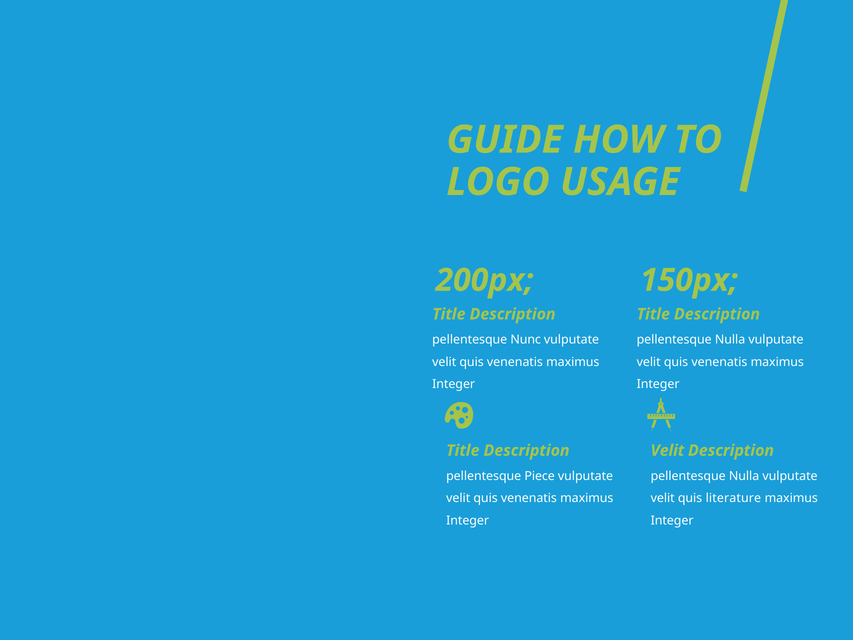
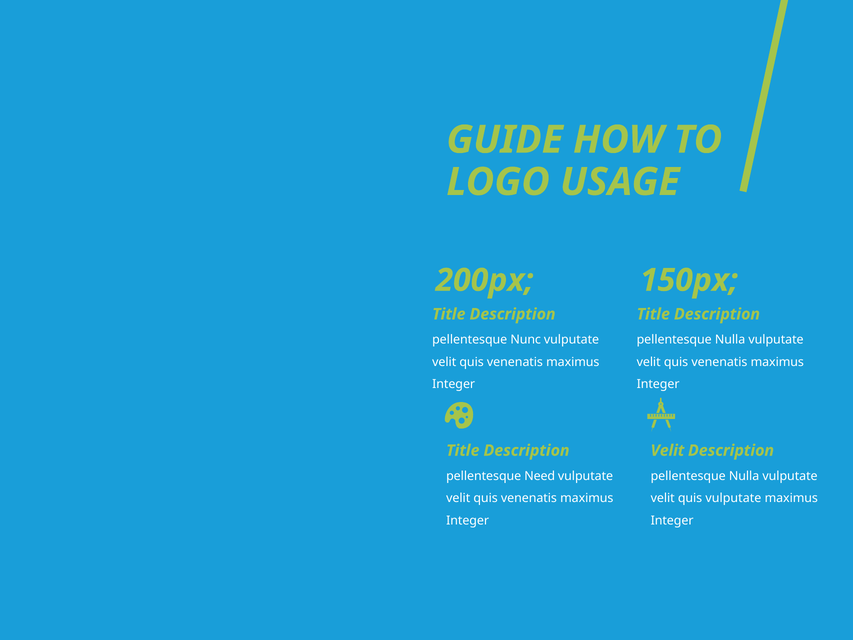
Piece: Piece -> Need
quis literature: literature -> vulputate
